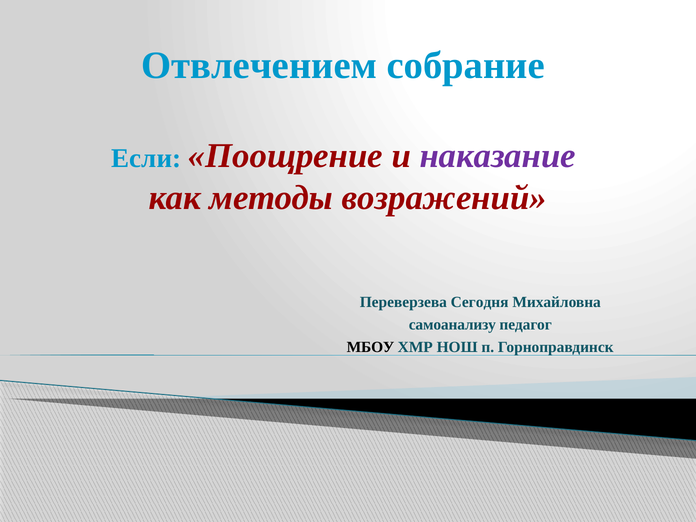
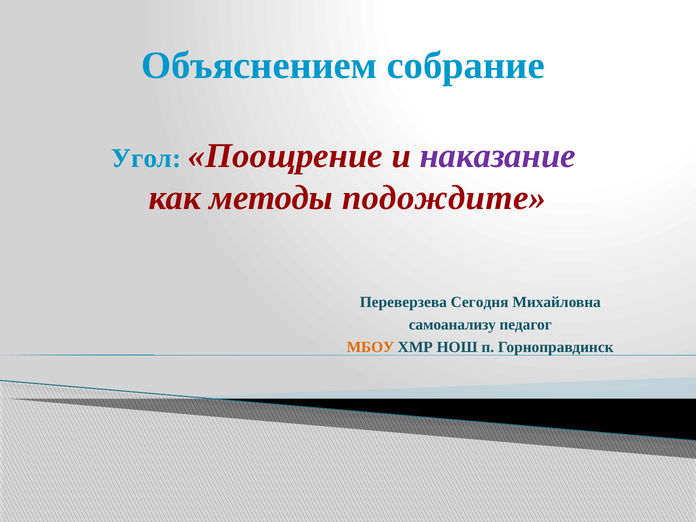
Отвлечением: Отвлечением -> Объяснением
Если: Если -> Угол
возражений: возражений -> подождите
МБОУ colour: black -> orange
